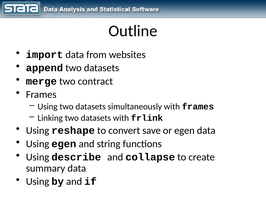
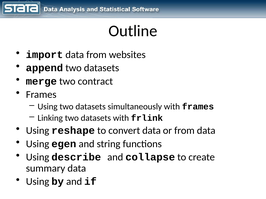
convert save: save -> data
or egen: egen -> from
